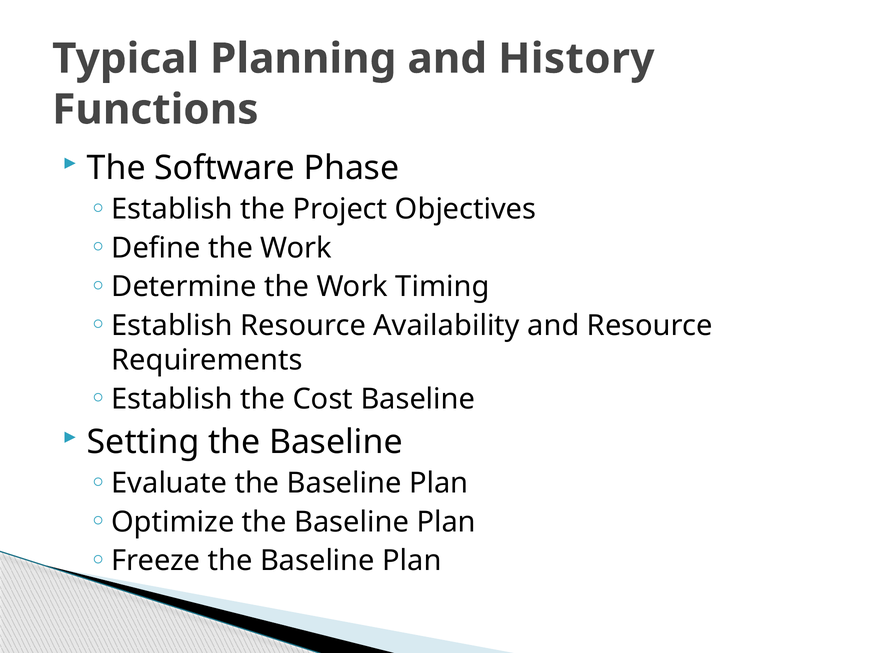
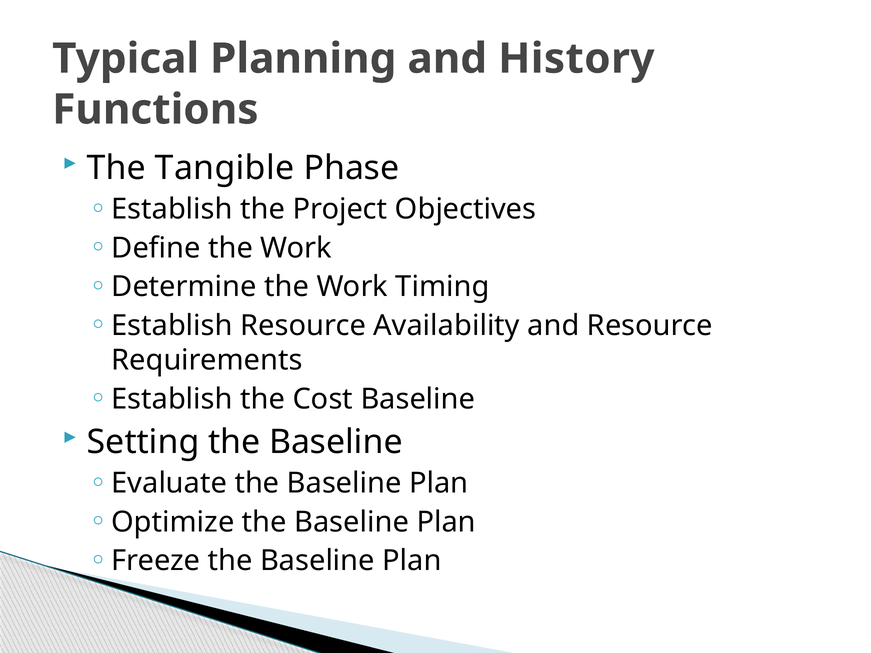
Software: Software -> Tangible
